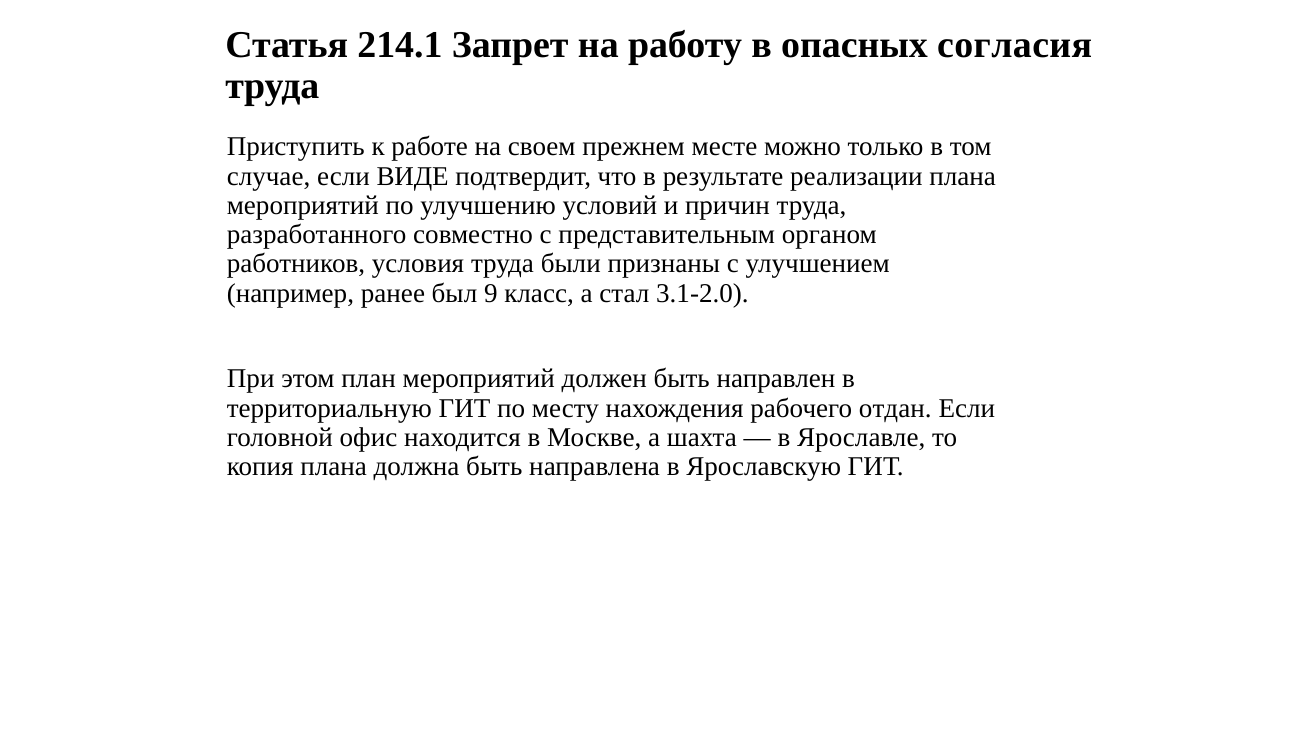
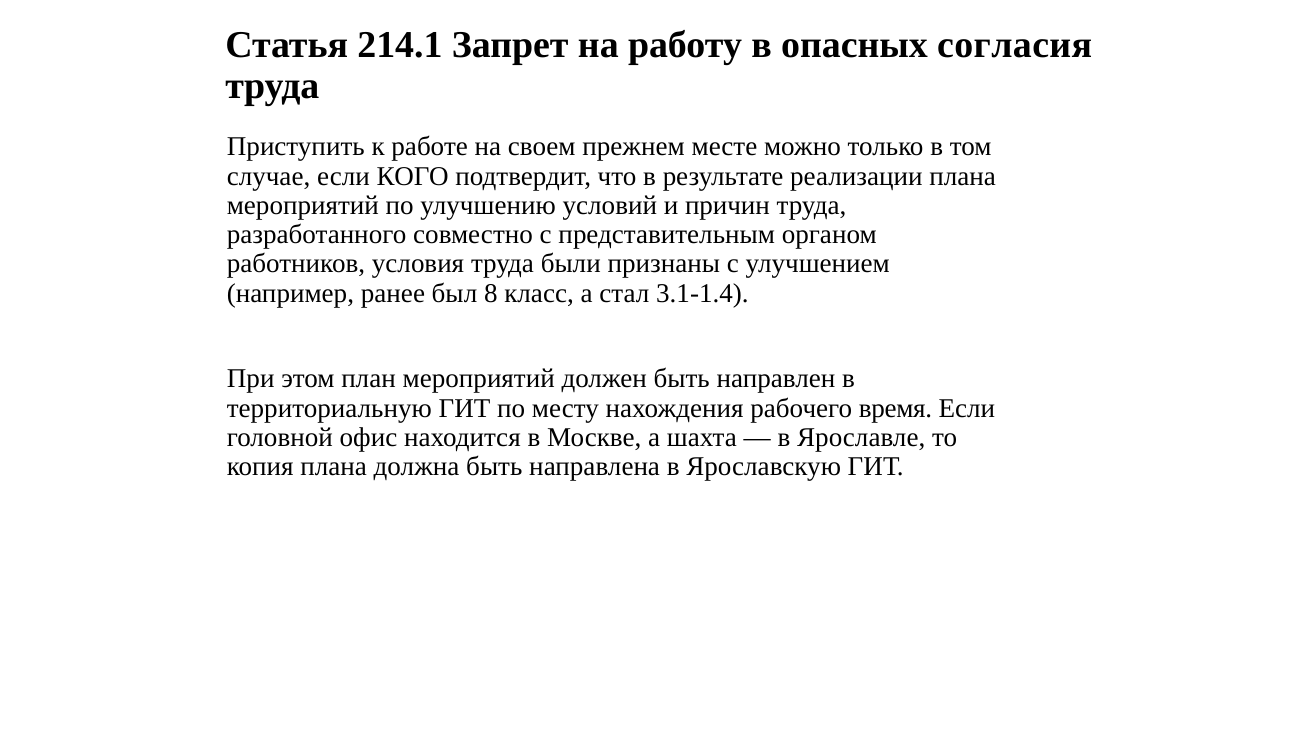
ВИДЕ: ВИДЕ -> КОГО
9: 9 -> 8
3.1-2.0: 3.1-2.0 -> 3.1-1.4
отдан: отдан -> время
